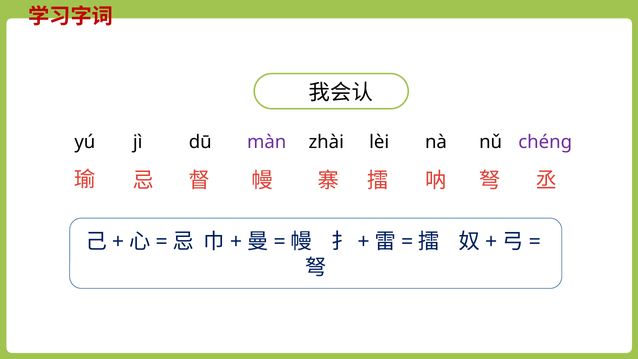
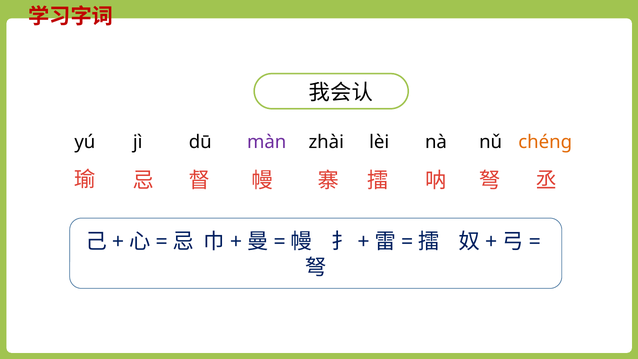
chéng colour: purple -> orange
